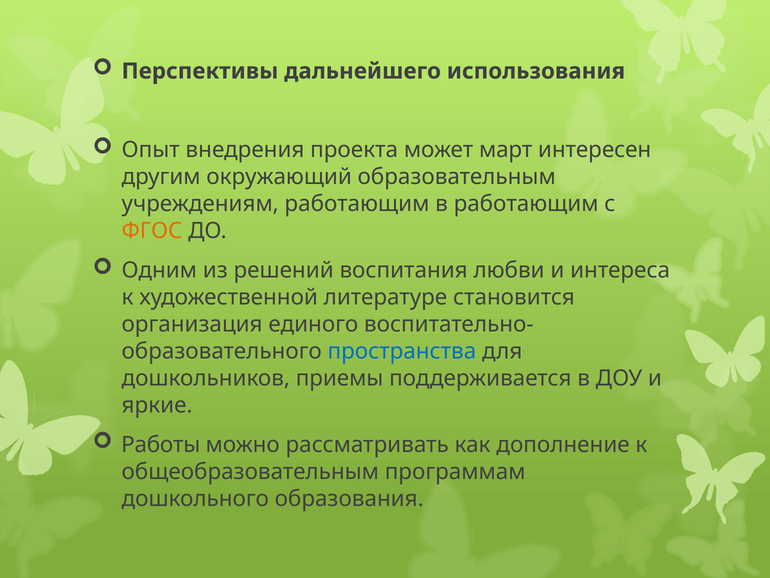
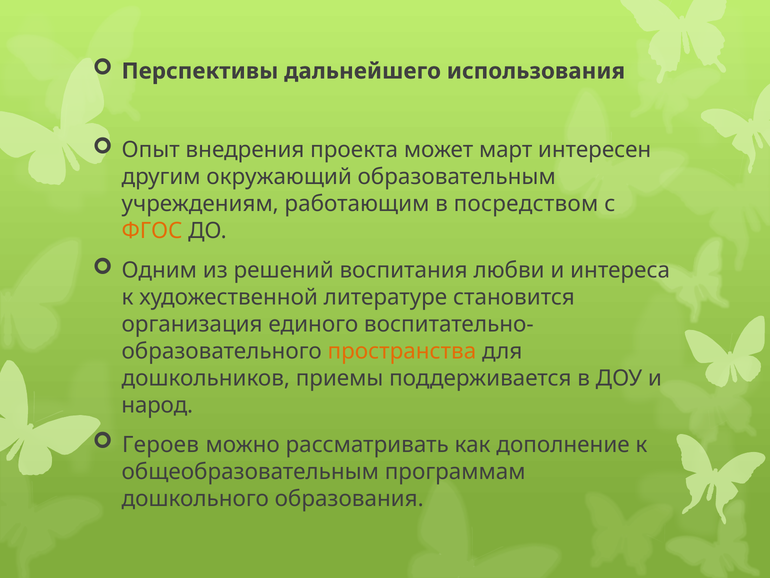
в работающим: работающим -> посредством
пространства colour: blue -> orange
яркие: яркие -> народ
Работы: Работы -> Героев
